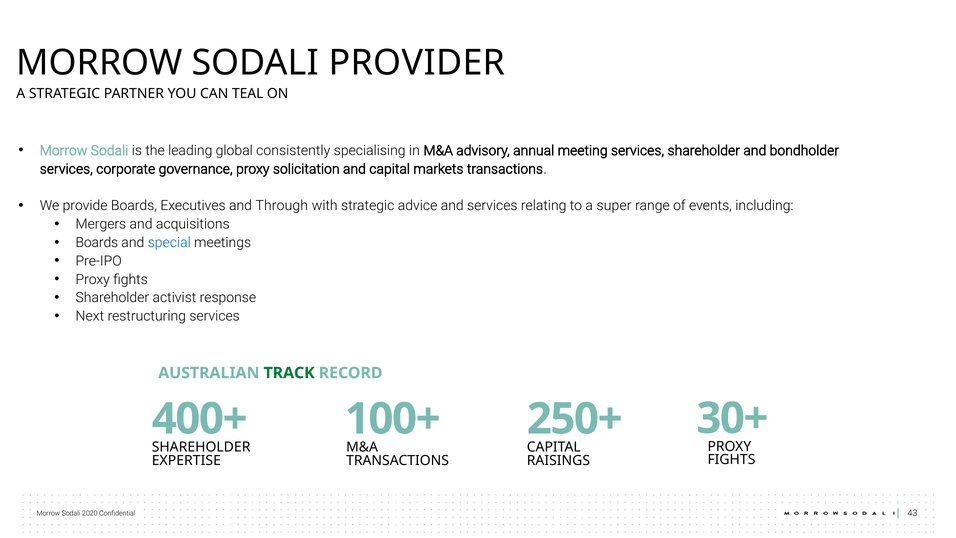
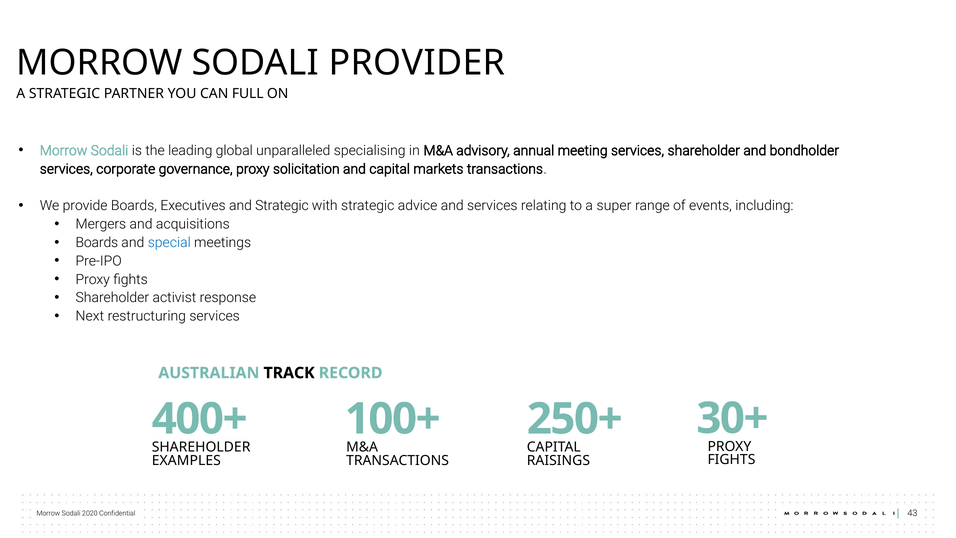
TEAL: TEAL -> FULL
consistently: consistently -> unparalleled
and Through: Through -> Strategic
TRACK colour: green -> black
EXPERTISE: EXPERTISE -> EXAMPLES
